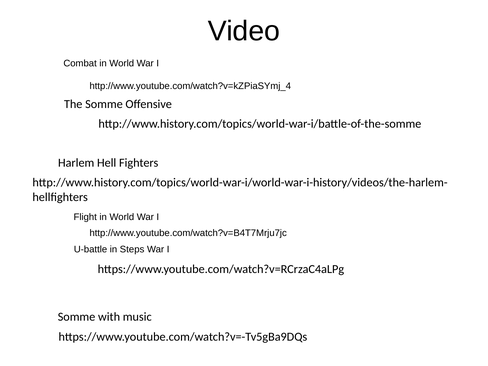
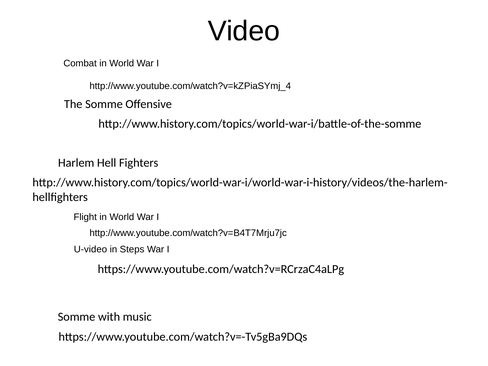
U-battle: U-battle -> U-video
